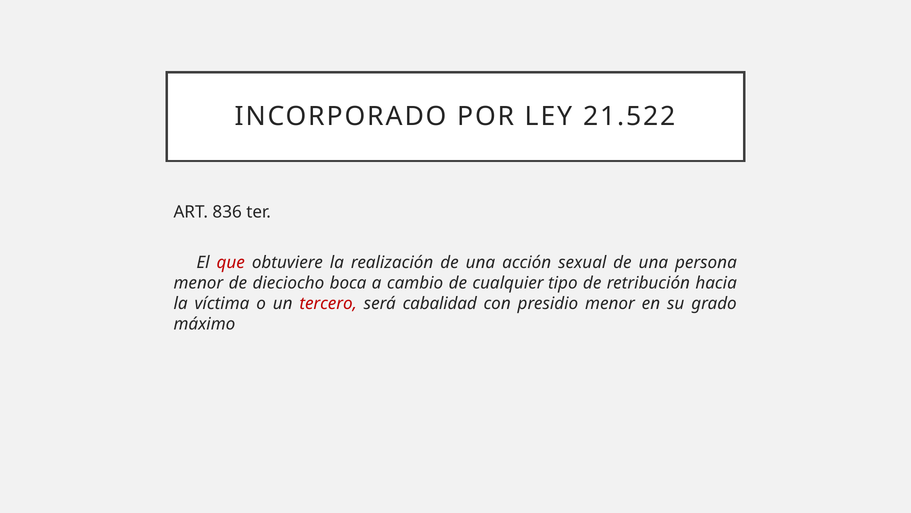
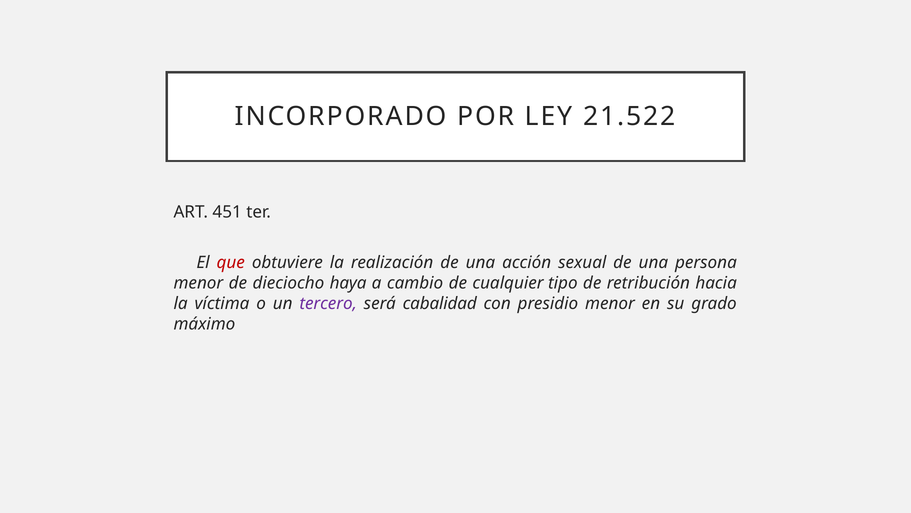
836: 836 -> 451
boca: boca -> haya
tercero colour: red -> purple
